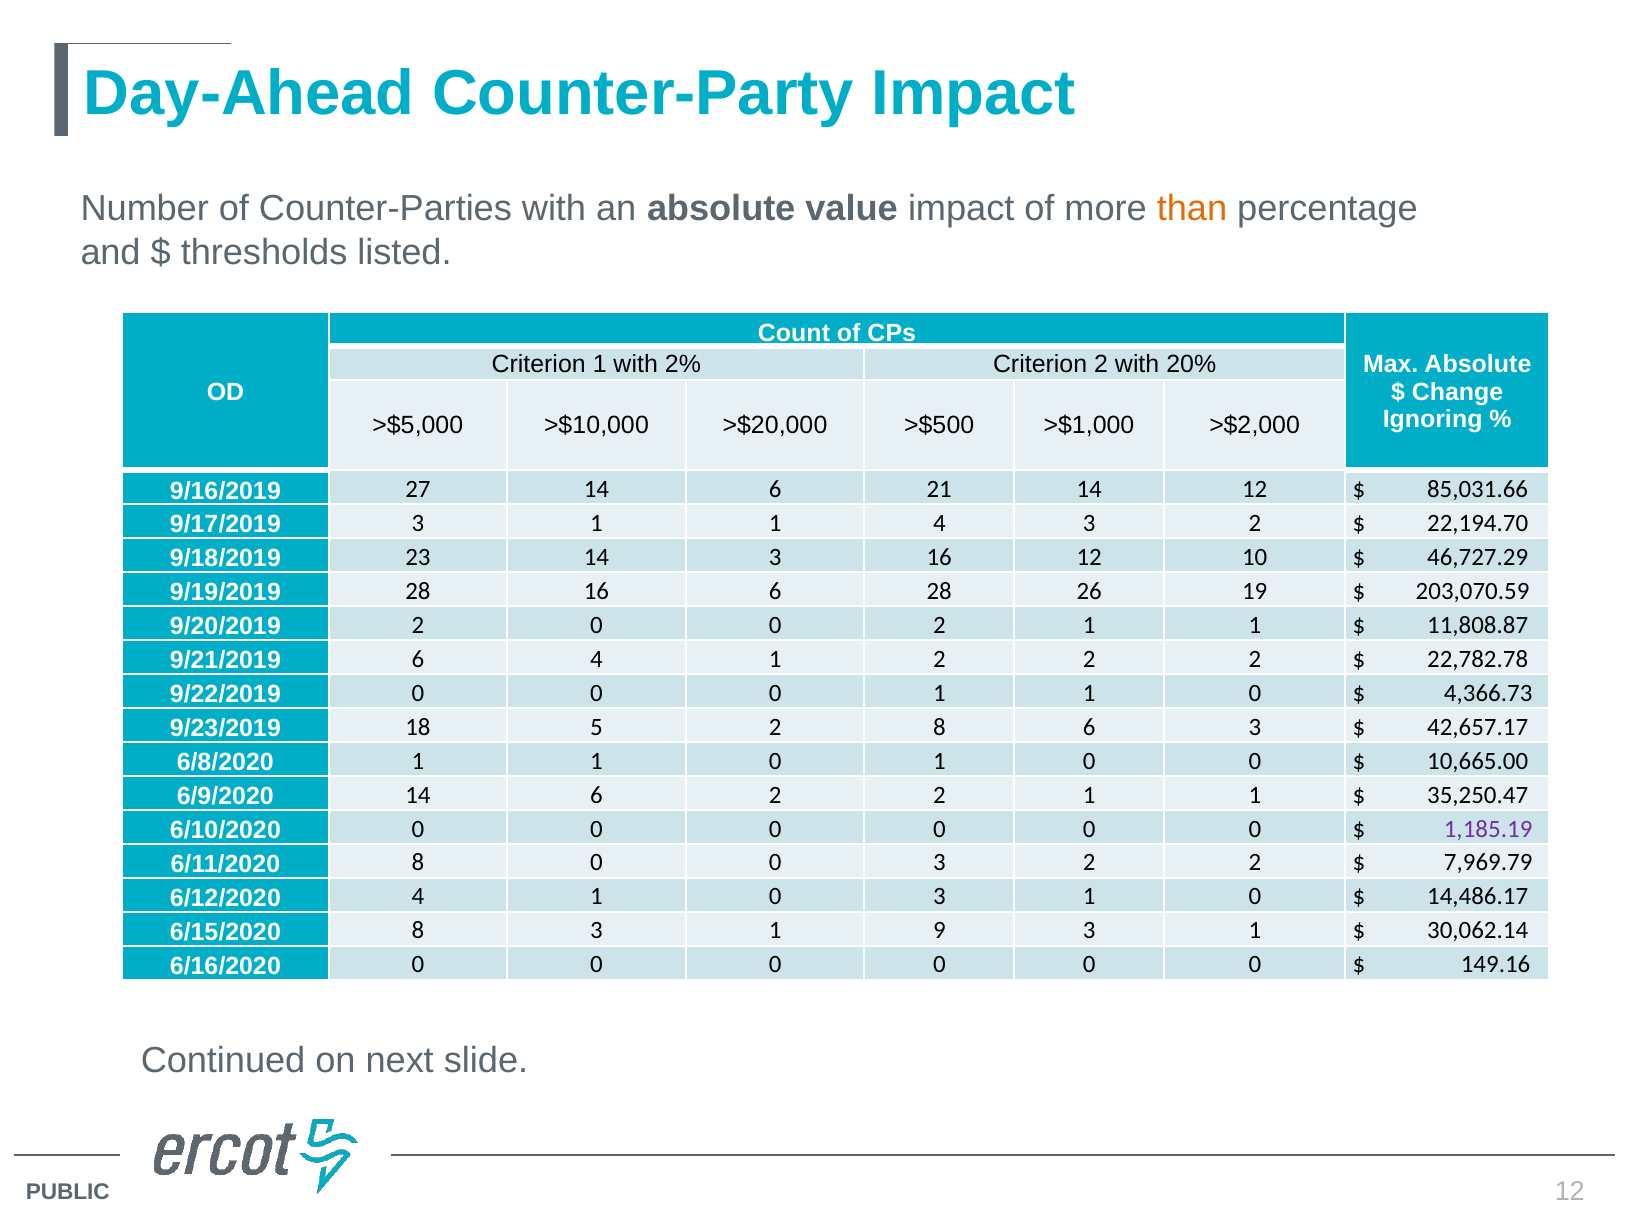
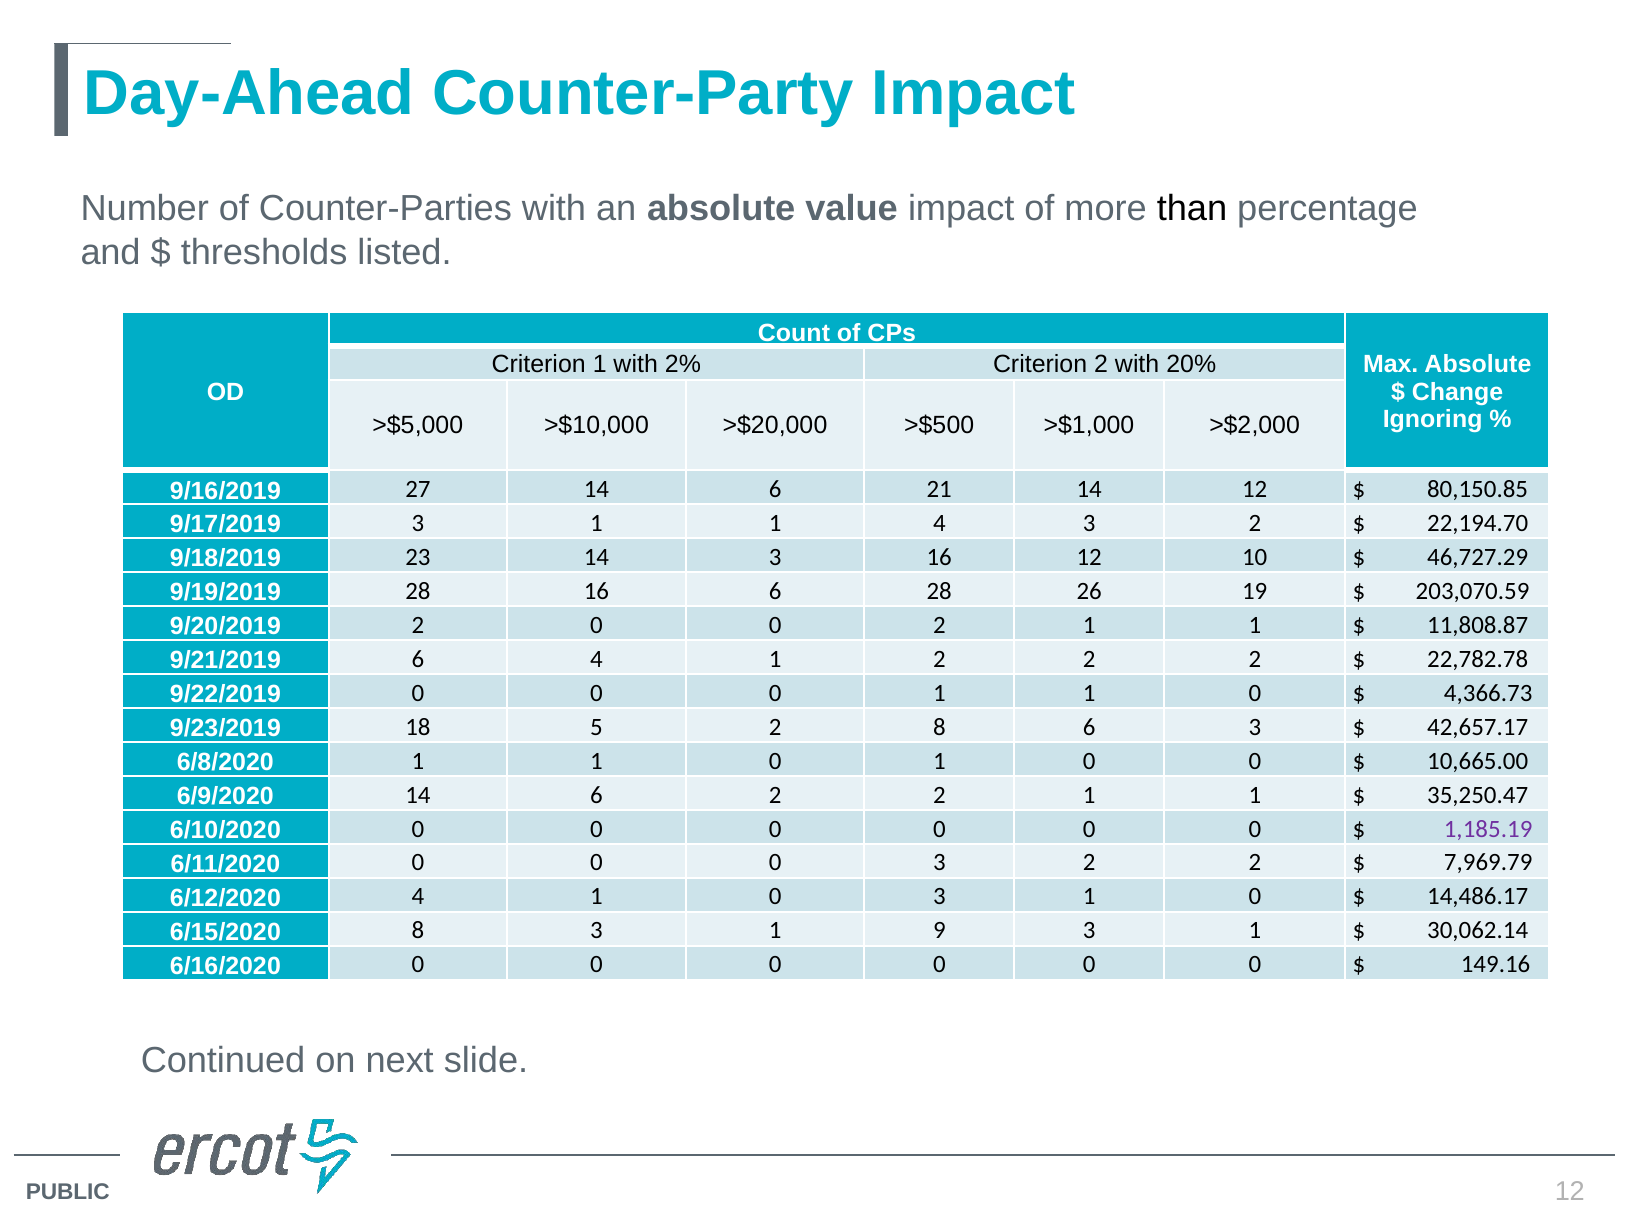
than colour: orange -> black
85,031.66: 85,031.66 -> 80,150.85
6/11/2020 8: 8 -> 0
